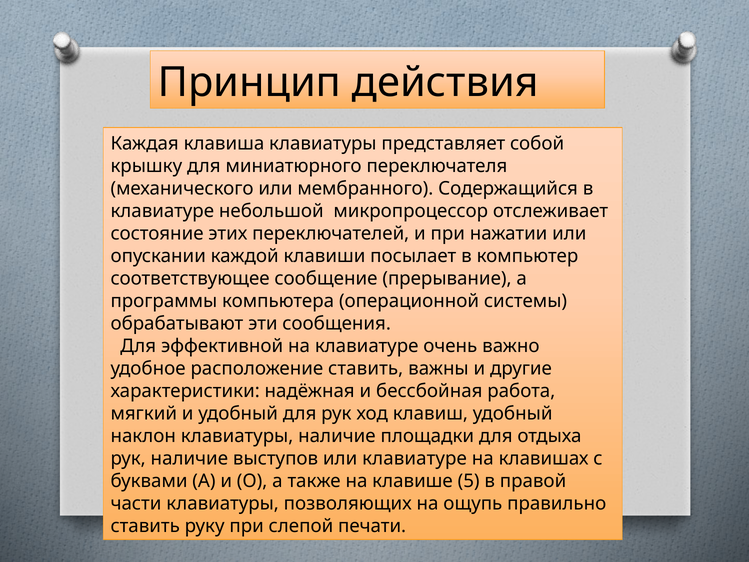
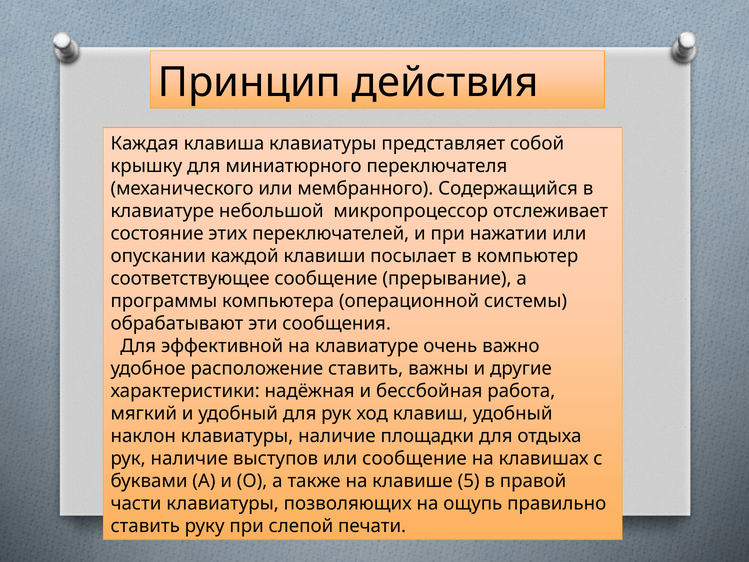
или клавиатуре: клавиатуре -> сообщение
